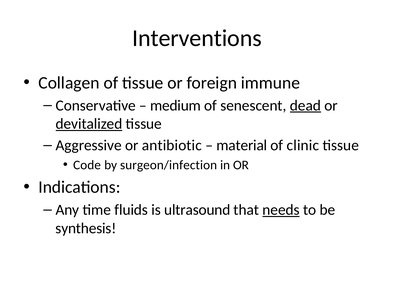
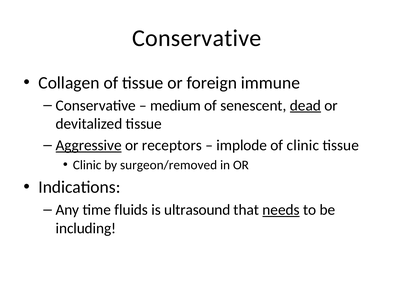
Interventions at (197, 38): Interventions -> Conservative
devitalized underline: present -> none
Aggressive underline: none -> present
antibiotic: antibiotic -> receptors
material: material -> implode
Code at (87, 165): Code -> Clinic
surgeon/infection: surgeon/infection -> surgeon/removed
synthesis: synthesis -> including
